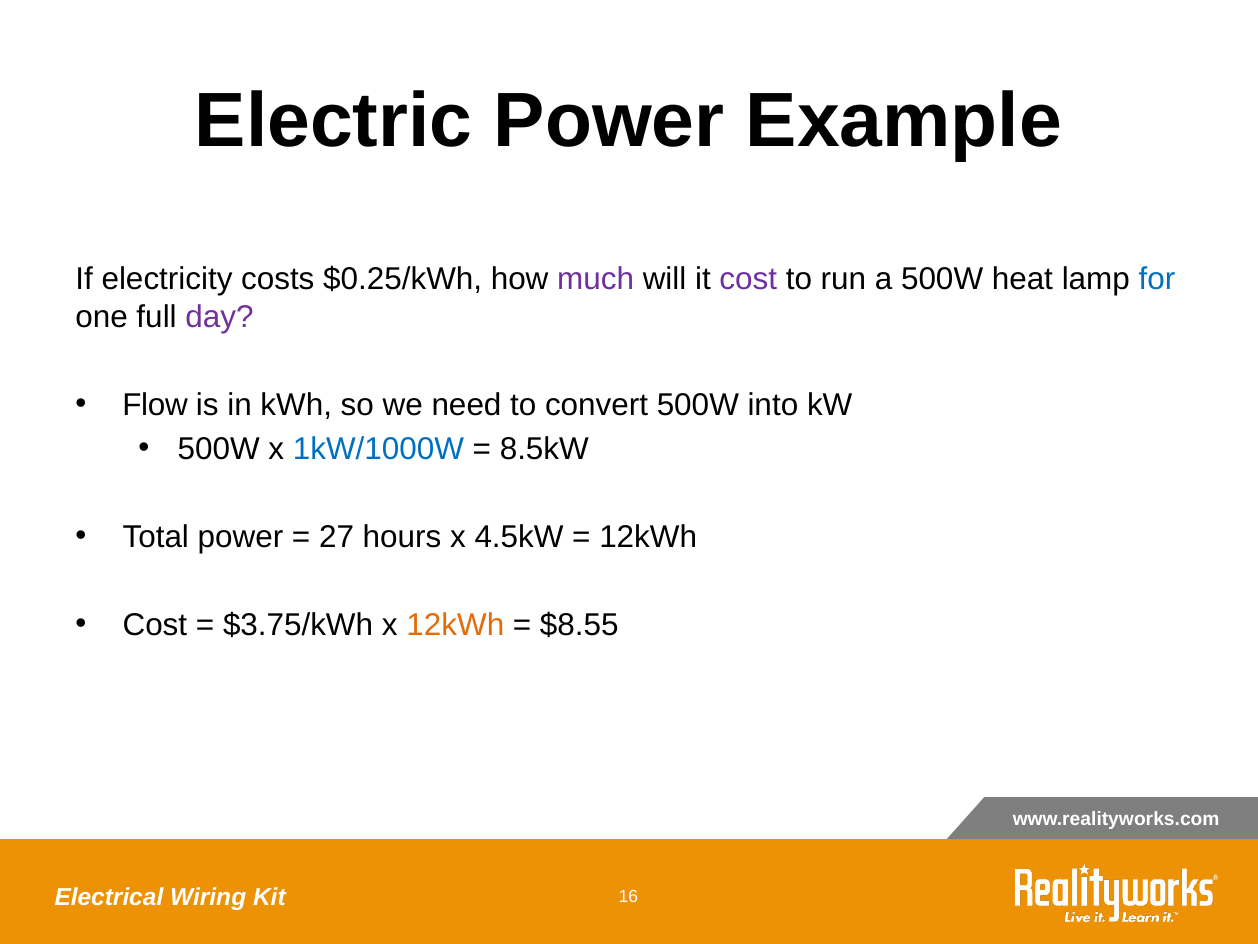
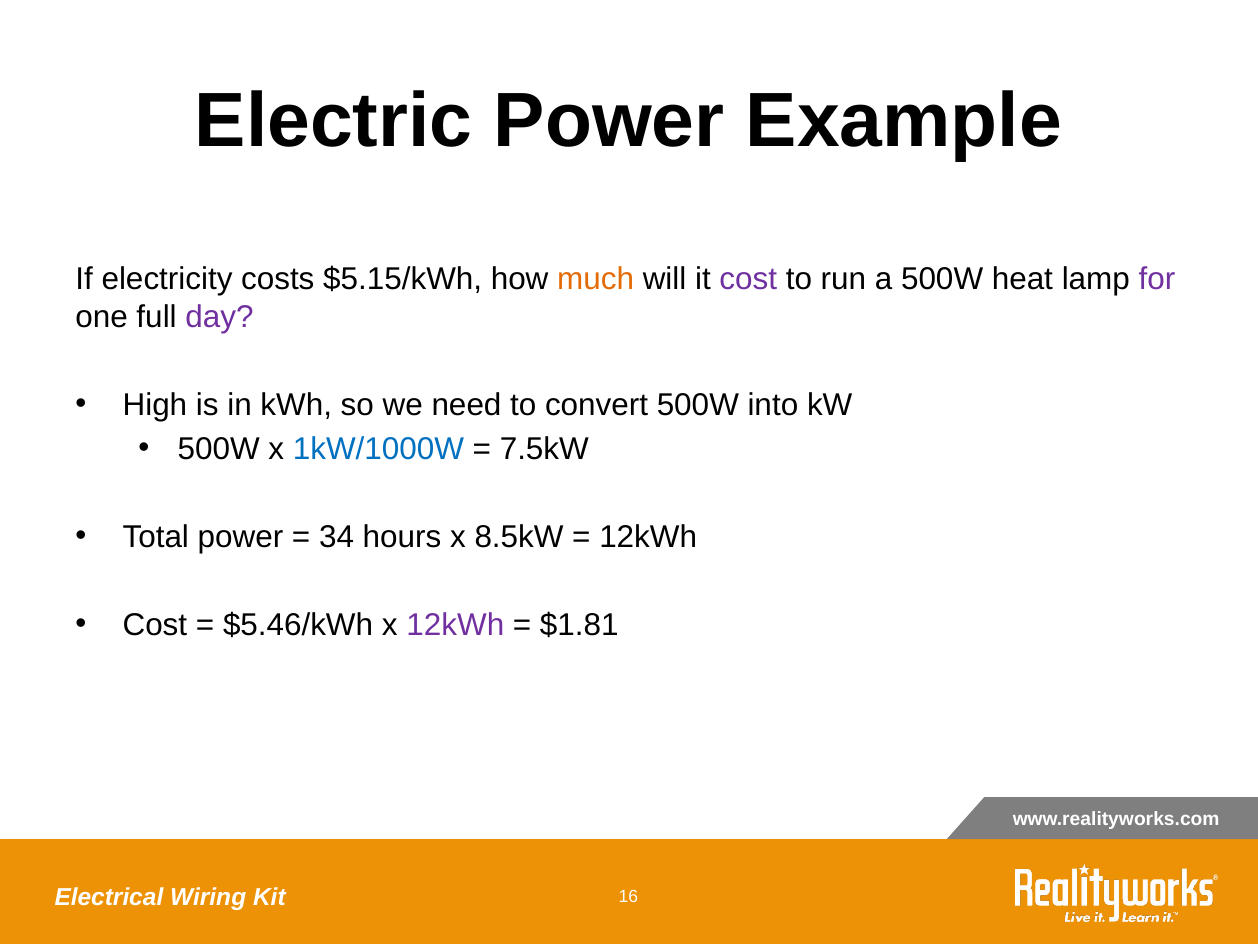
$0.25/kWh: $0.25/kWh -> $5.15/kWh
much colour: purple -> orange
for colour: blue -> purple
Flow: Flow -> High
8.5kW: 8.5kW -> 7.5kW
27: 27 -> 34
4.5kW: 4.5kW -> 8.5kW
$3.75/kWh: $3.75/kWh -> $5.46/kWh
12kWh at (455, 625) colour: orange -> purple
$8.55: $8.55 -> $1.81
